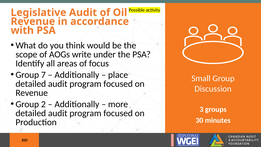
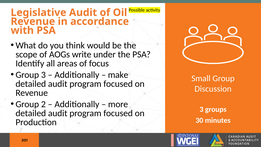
Group 7: 7 -> 3
place: place -> make
